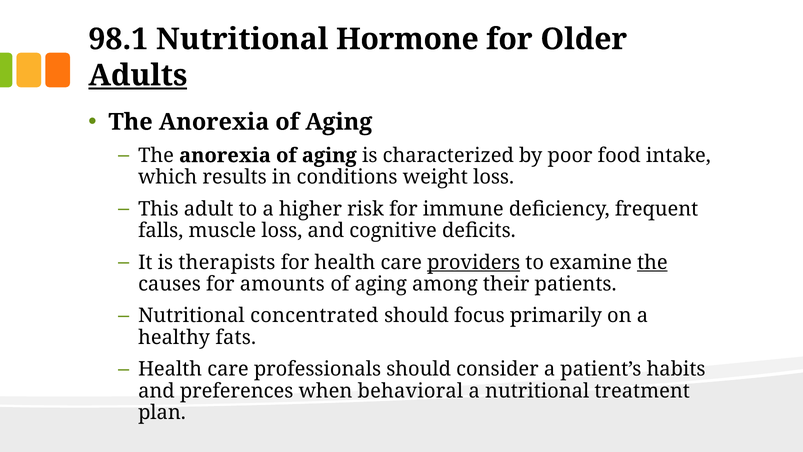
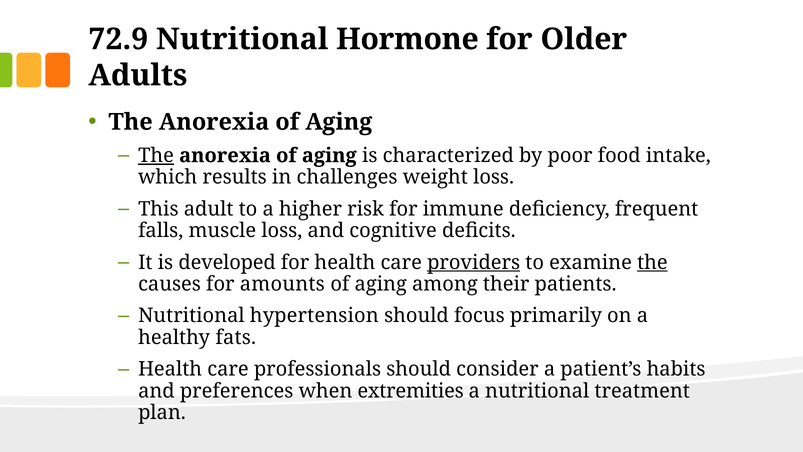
98.1: 98.1 -> 72.9
Adults underline: present -> none
The at (156, 155) underline: none -> present
conditions: conditions -> challenges
therapists: therapists -> developed
concentrated: concentrated -> hypertension
behavioral: behavioral -> extremities
